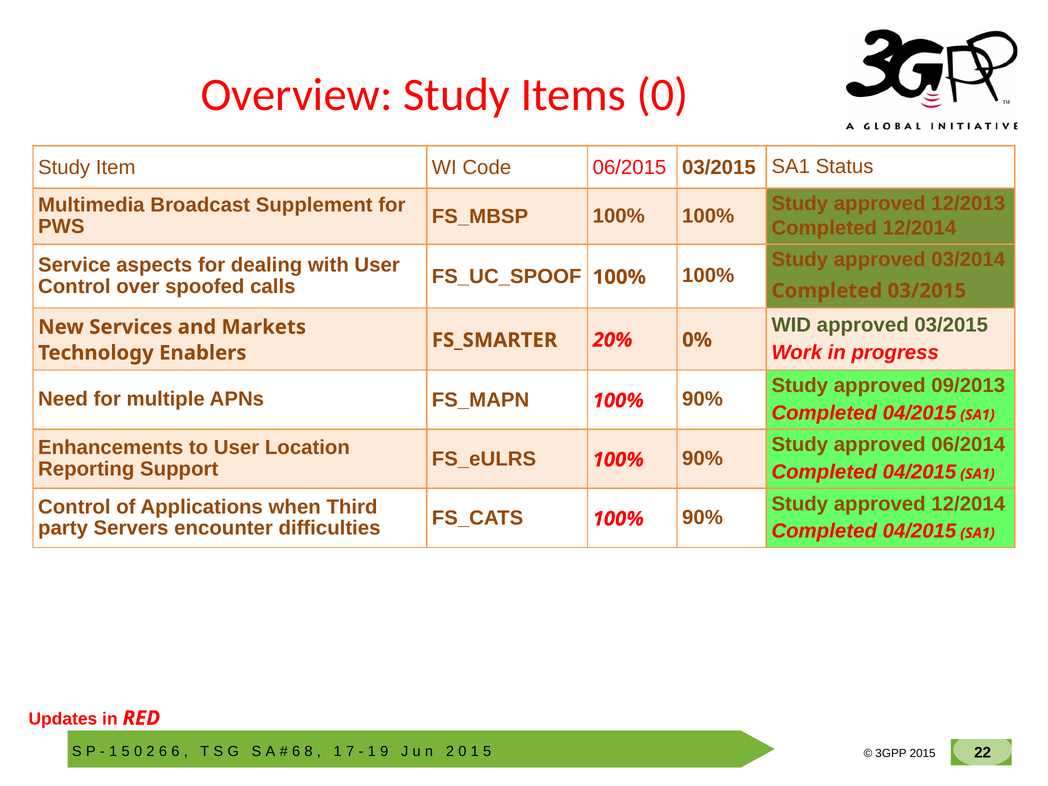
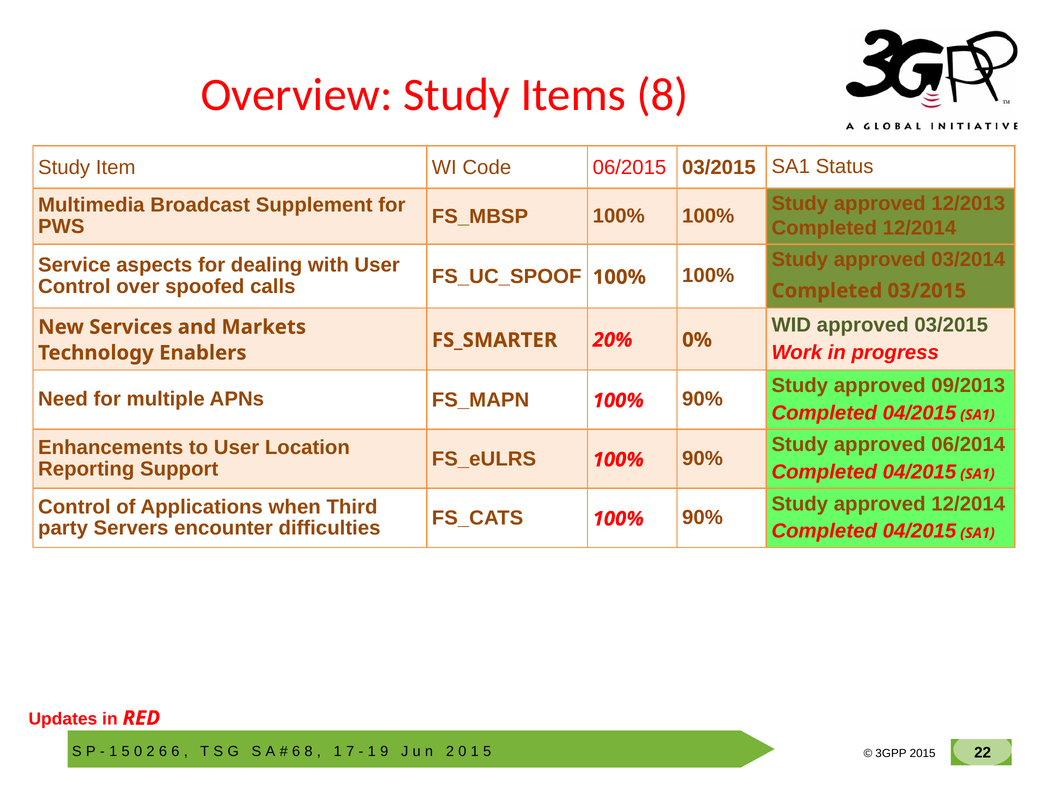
Items 0: 0 -> 8
